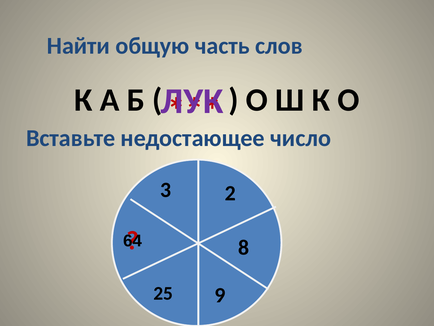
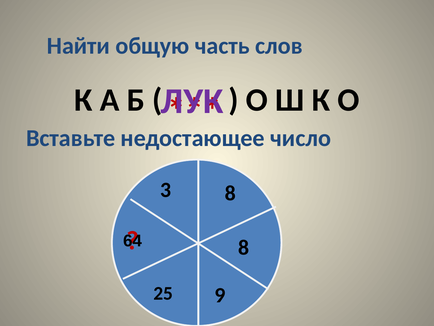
2 at (230, 193): 2 -> 8
